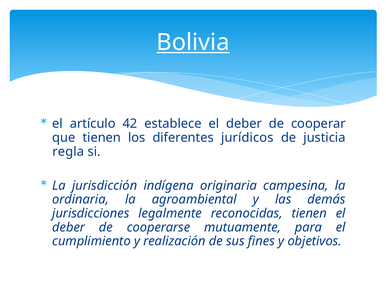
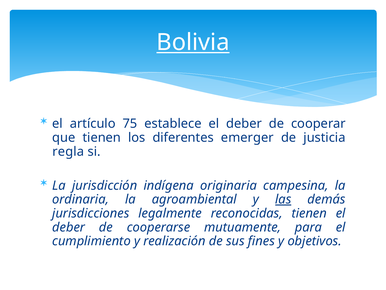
42: 42 -> 75
jurídicos: jurídicos -> emerger
las underline: none -> present
